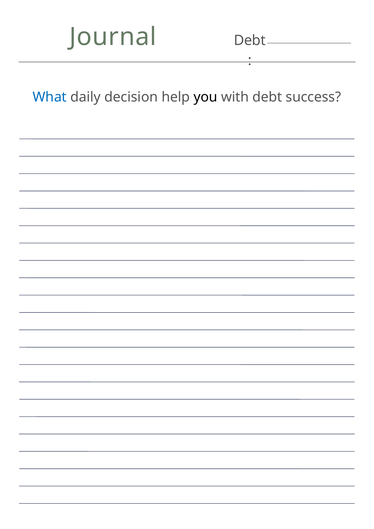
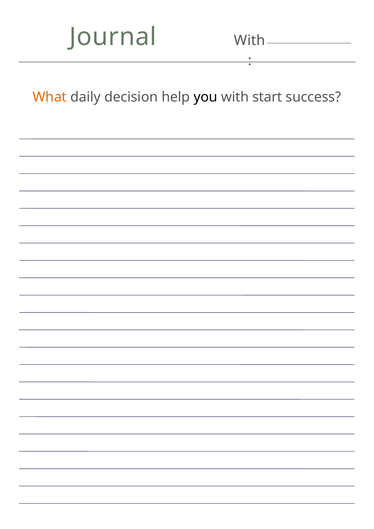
Debt at (250, 40): Debt -> With
What colour: blue -> orange
with debt: debt -> start
